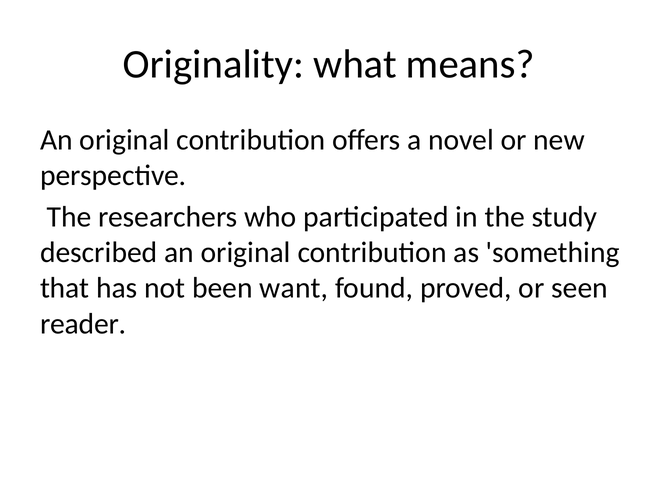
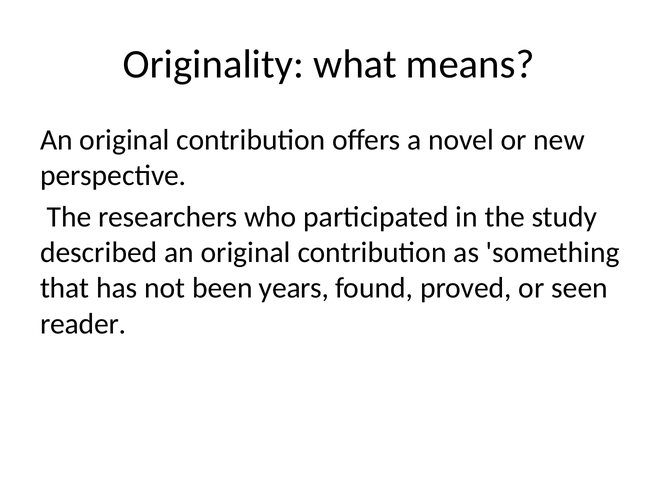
want: want -> years
